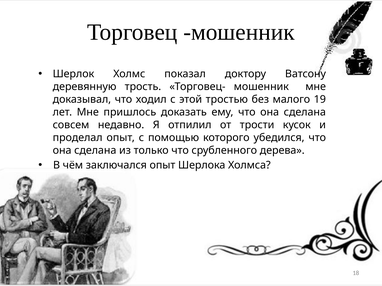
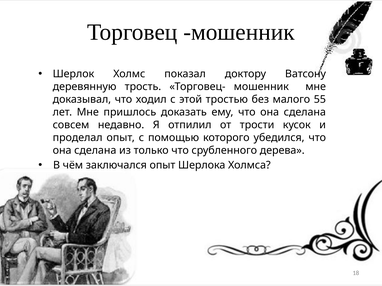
19: 19 -> 55
